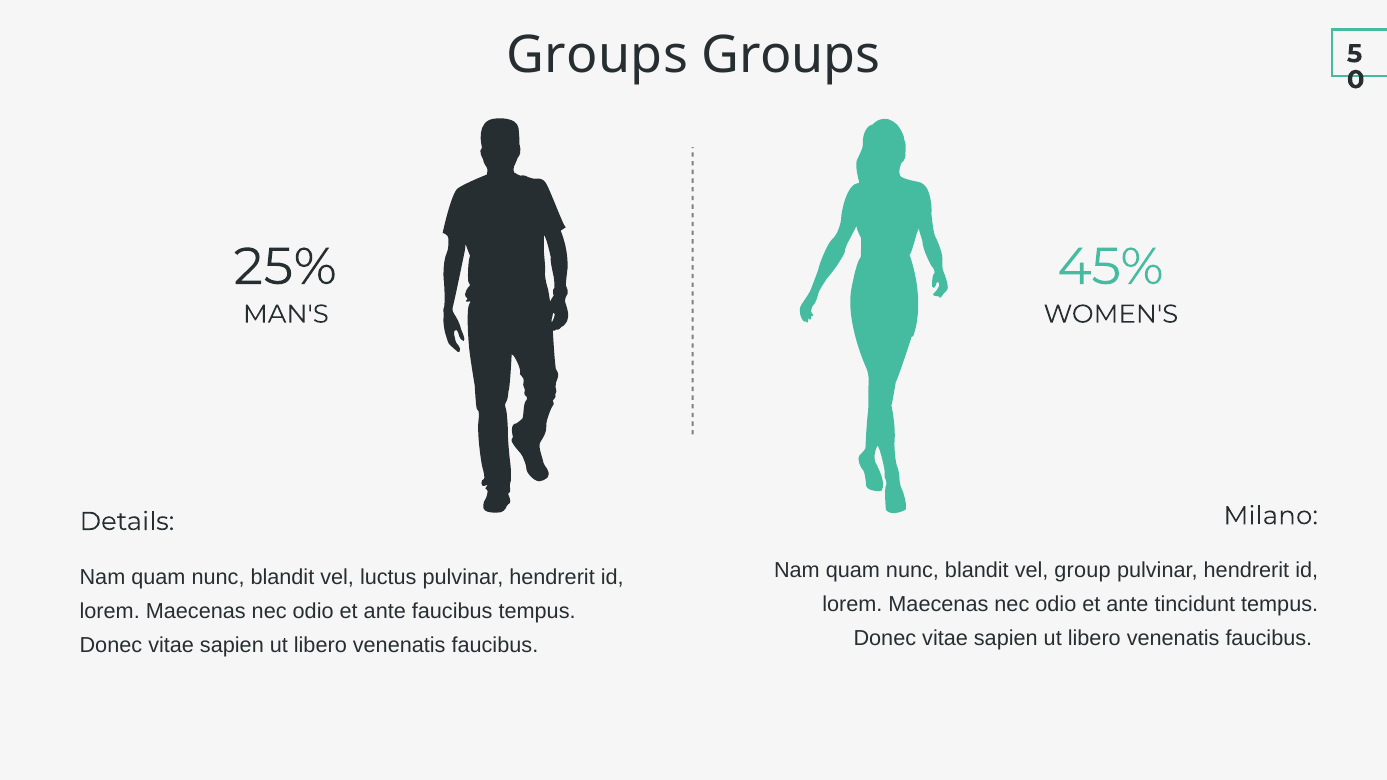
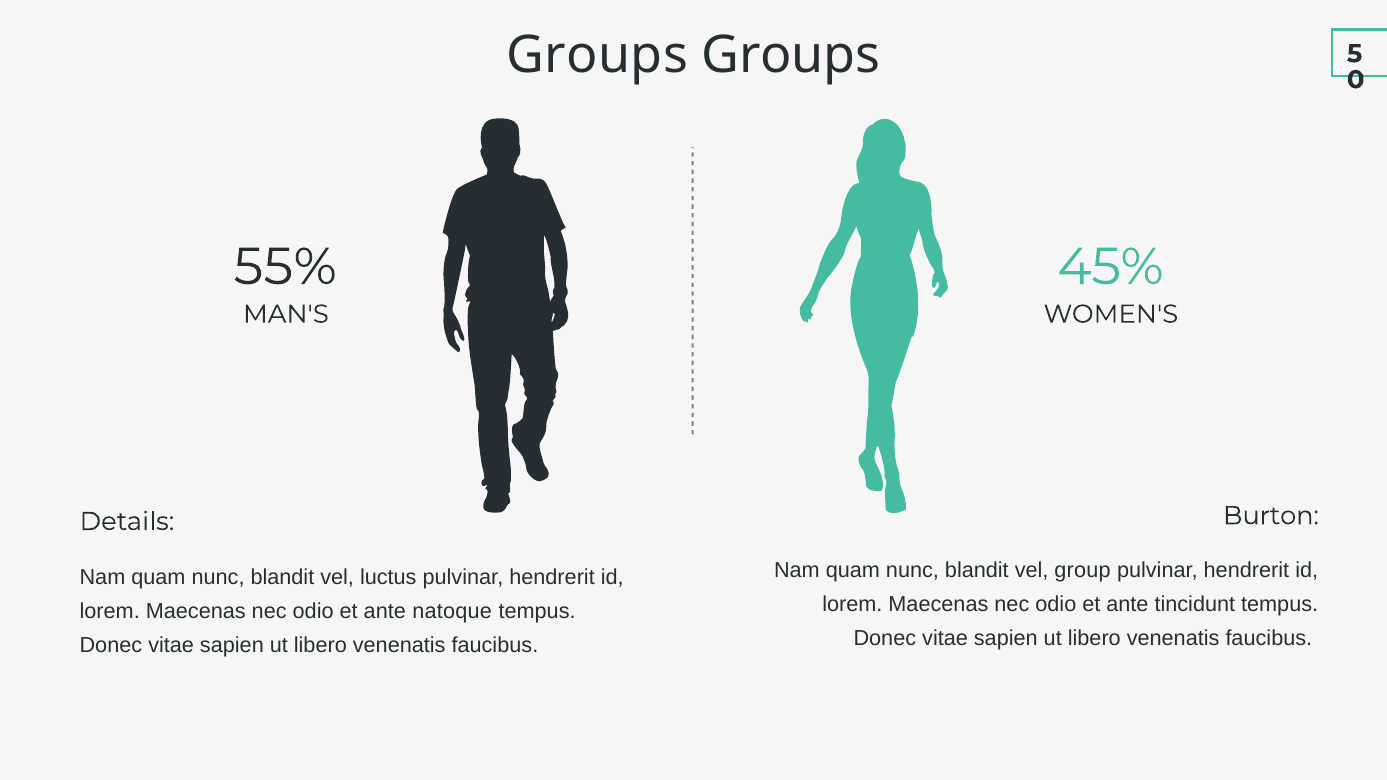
25%: 25% -> 55%
Milano: Milano -> Burton
ante faucibus: faucibus -> natoque
